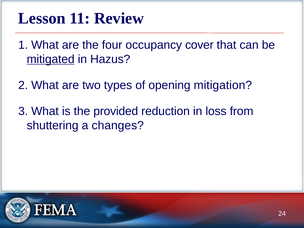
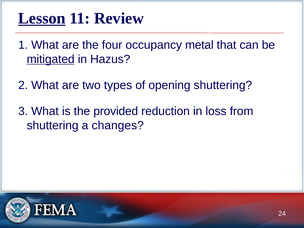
Lesson underline: none -> present
cover: cover -> metal
opening mitigation: mitigation -> shuttering
